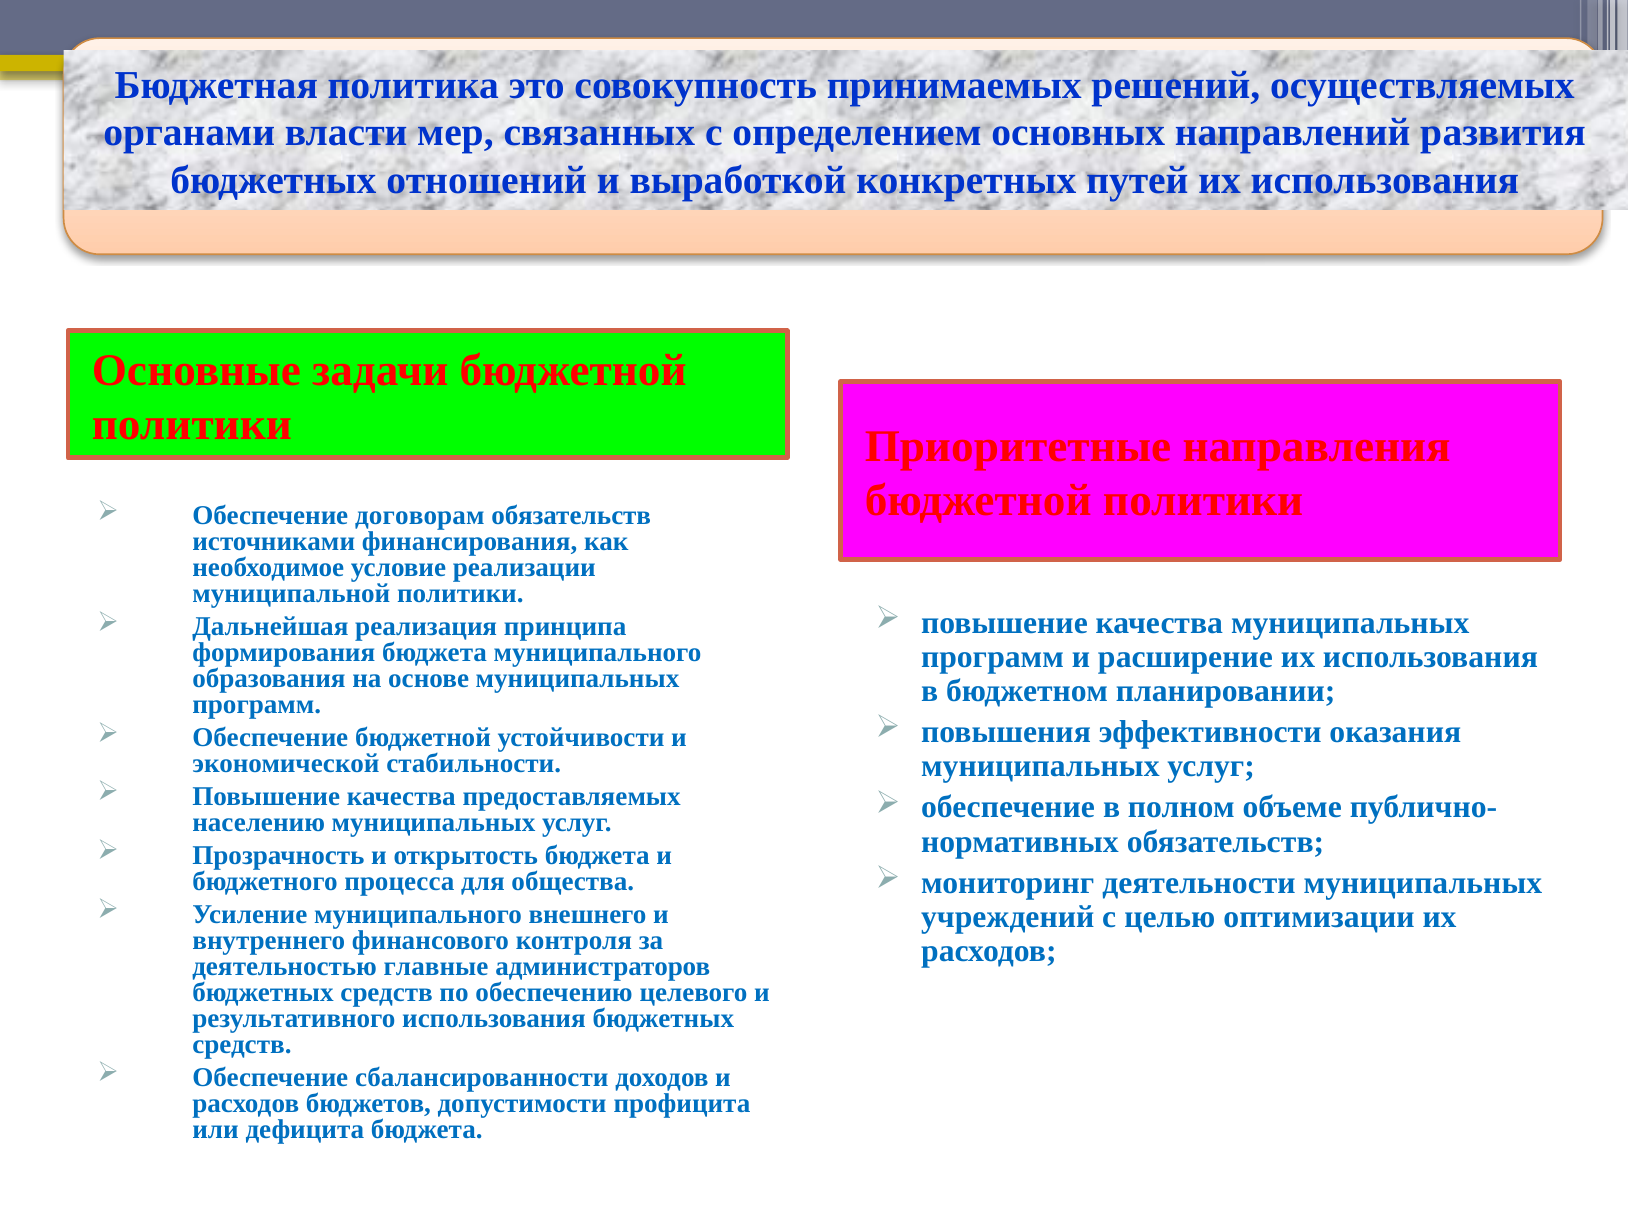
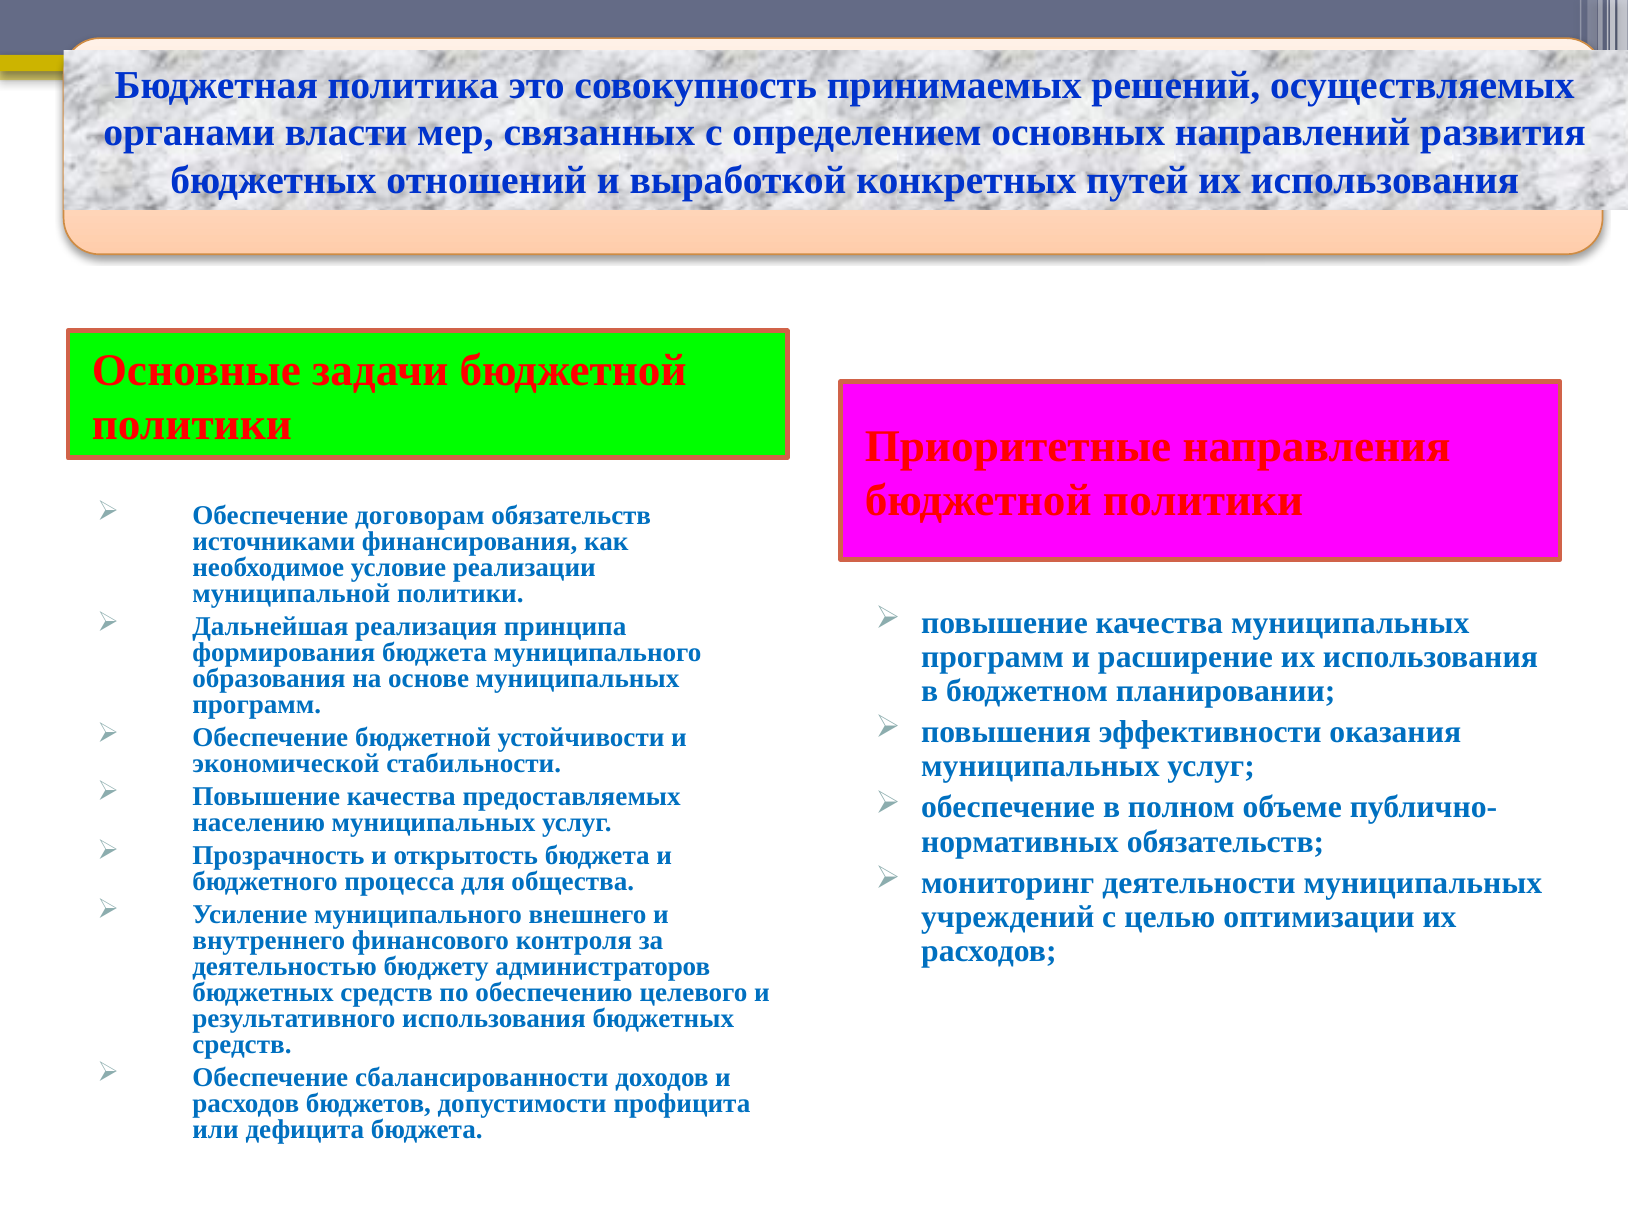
главные: главные -> бюджету
